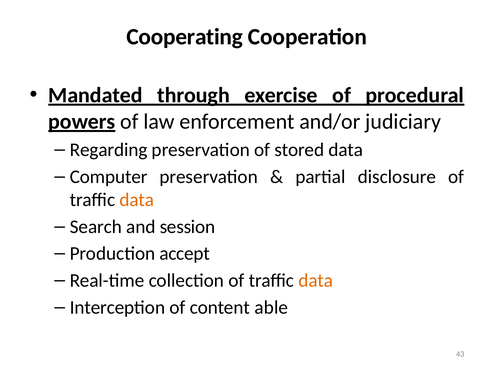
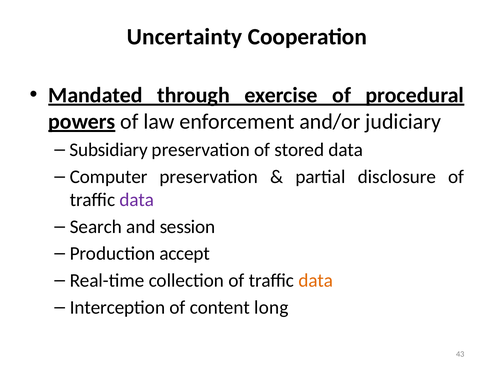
Cooperating: Cooperating -> Uncertainty
Regarding: Regarding -> Subsidiary
data at (137, 200) colour: orange -> purple
able: able -> long
